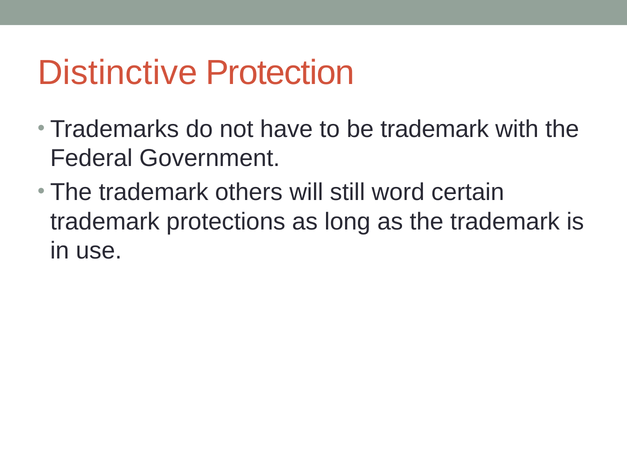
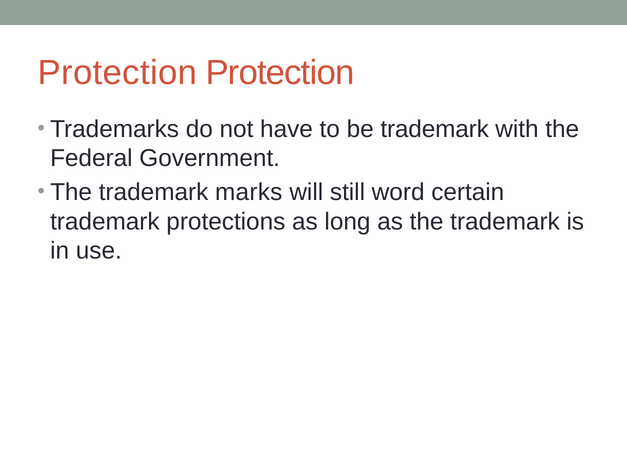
Distinctive at (118, 73): Distinctive -> Protection
others: others -> marks
